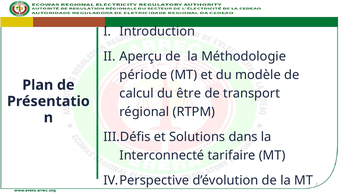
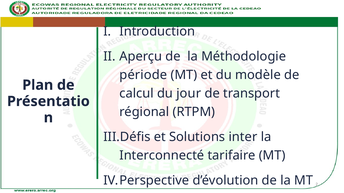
être: être -> jour
dans: dans -> inter
